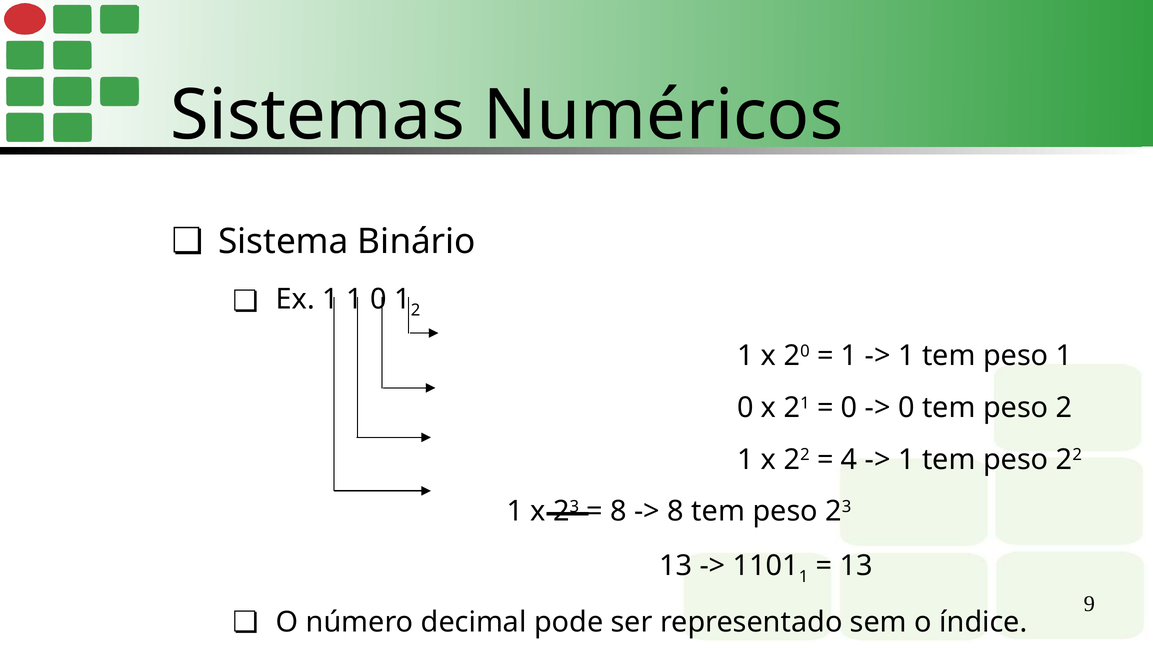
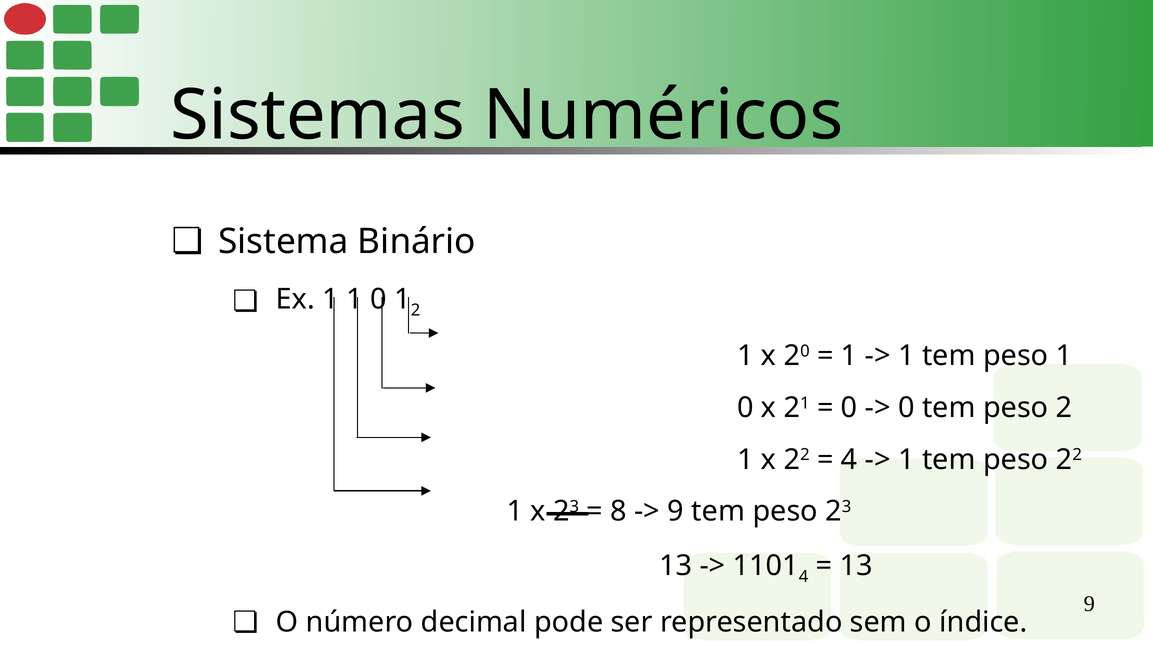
8 at (676, 511): 8 -> 9
1 at (804, 577): 1 -> 4
